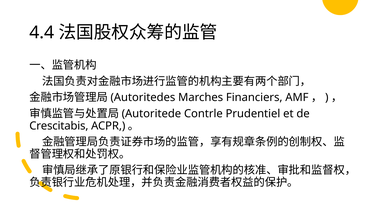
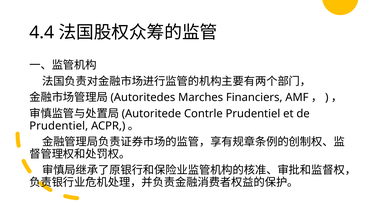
Crescitabis at (59, 126): Crescitabis -> Prudentiel
